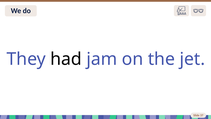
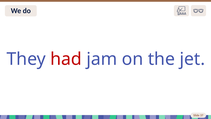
had colour: black -> red
